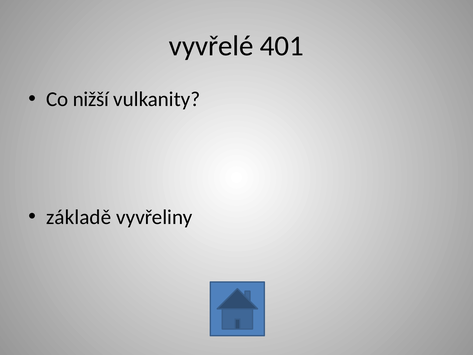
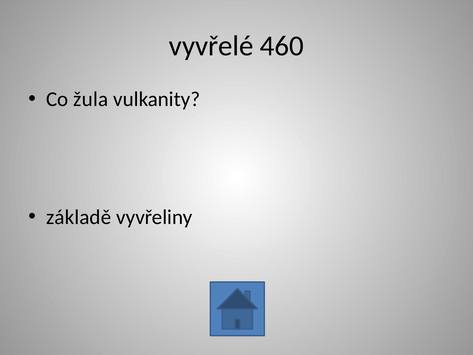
401: 401 -> 460
nižší: nižší -> žula
